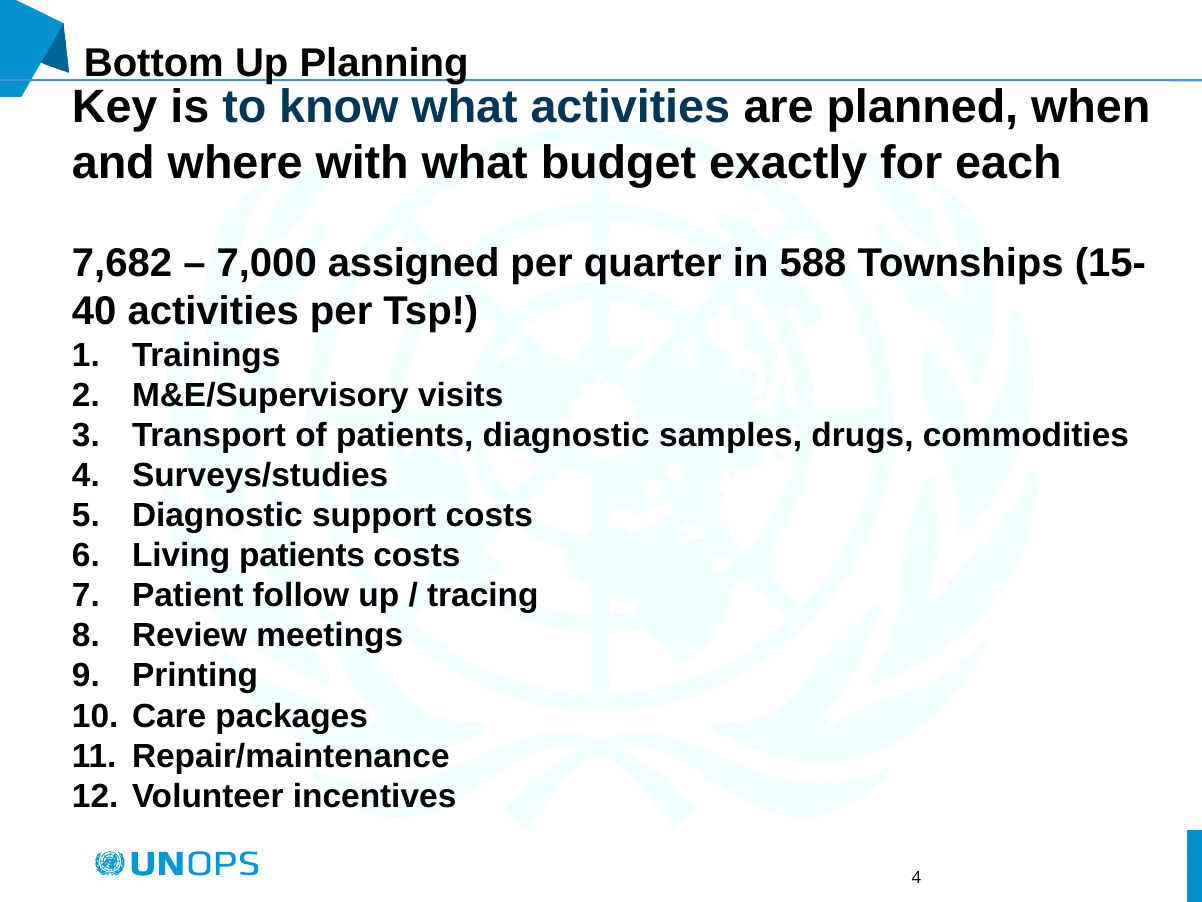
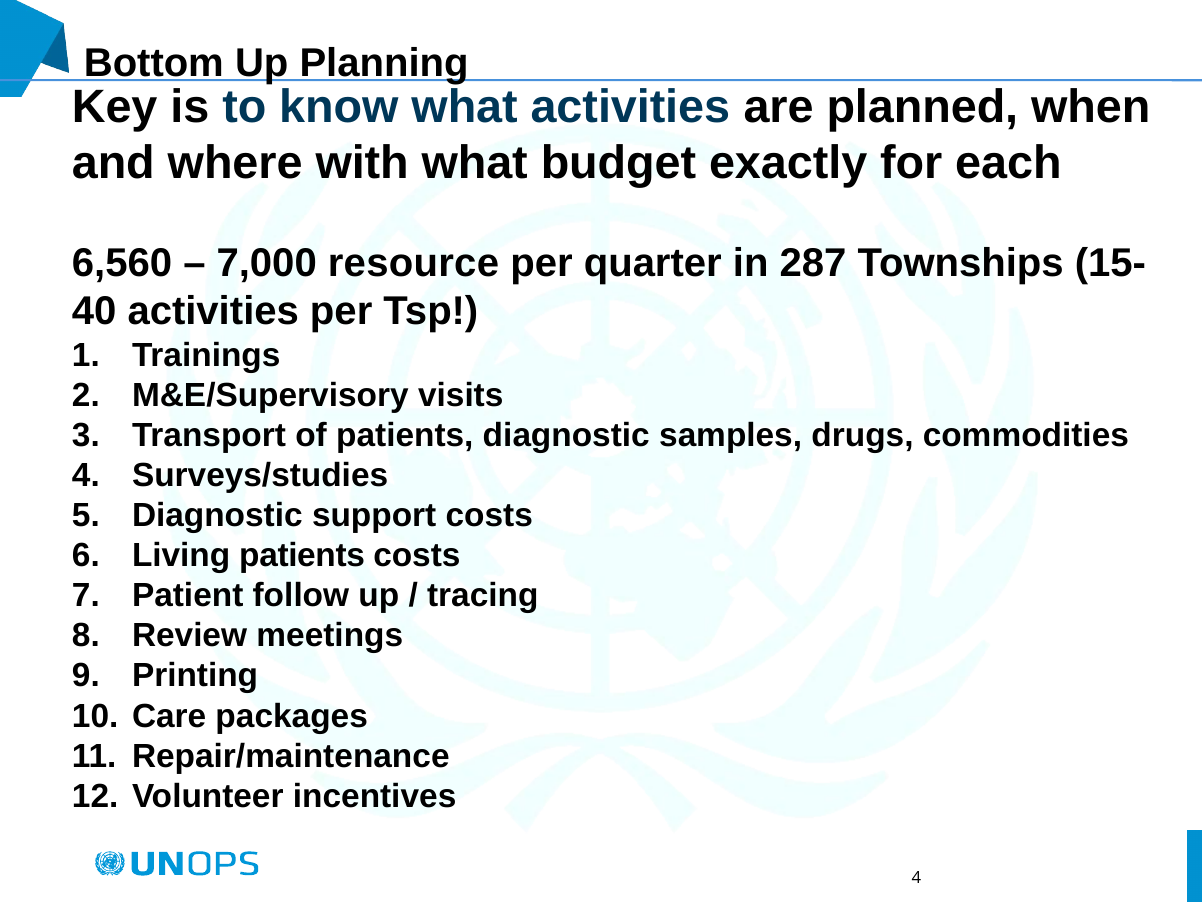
7,682: 7,682 -> 6,560
assigned: assigned -> resource
588: 588 -> 287
